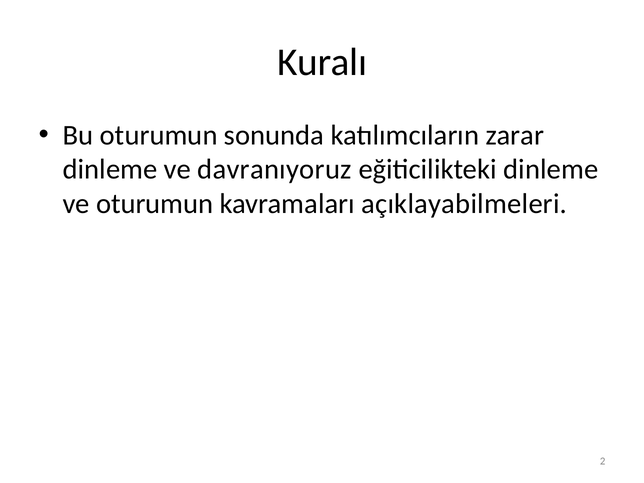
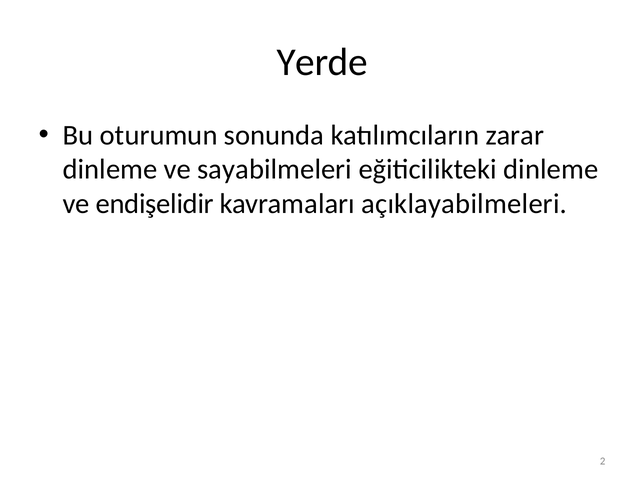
Kuralı: Kuralı -> Yerde
davranıyoruz: davranıyoruz -> sayabilmeleri
ve oturumun: oturumun -> endişelidir
